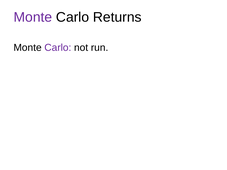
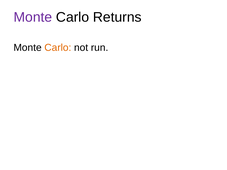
Carlo at (58, 48) colour: purple -> orange
